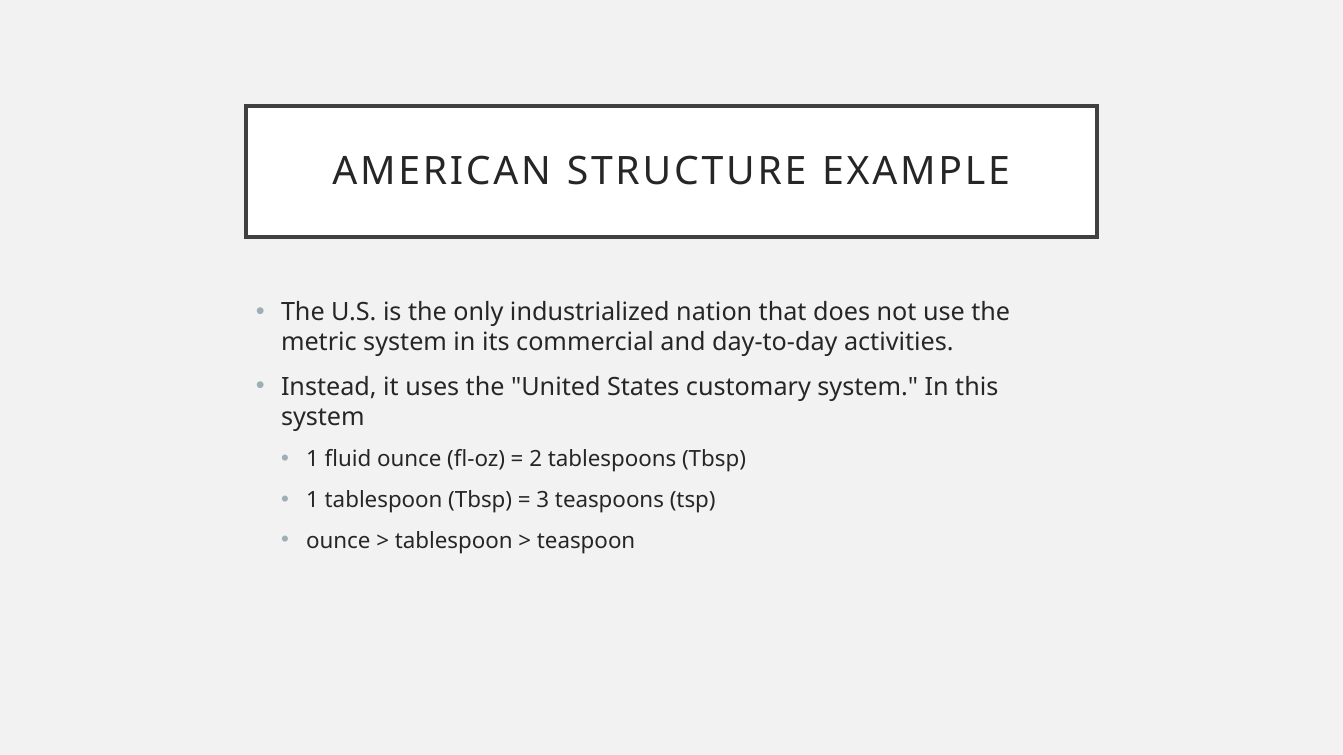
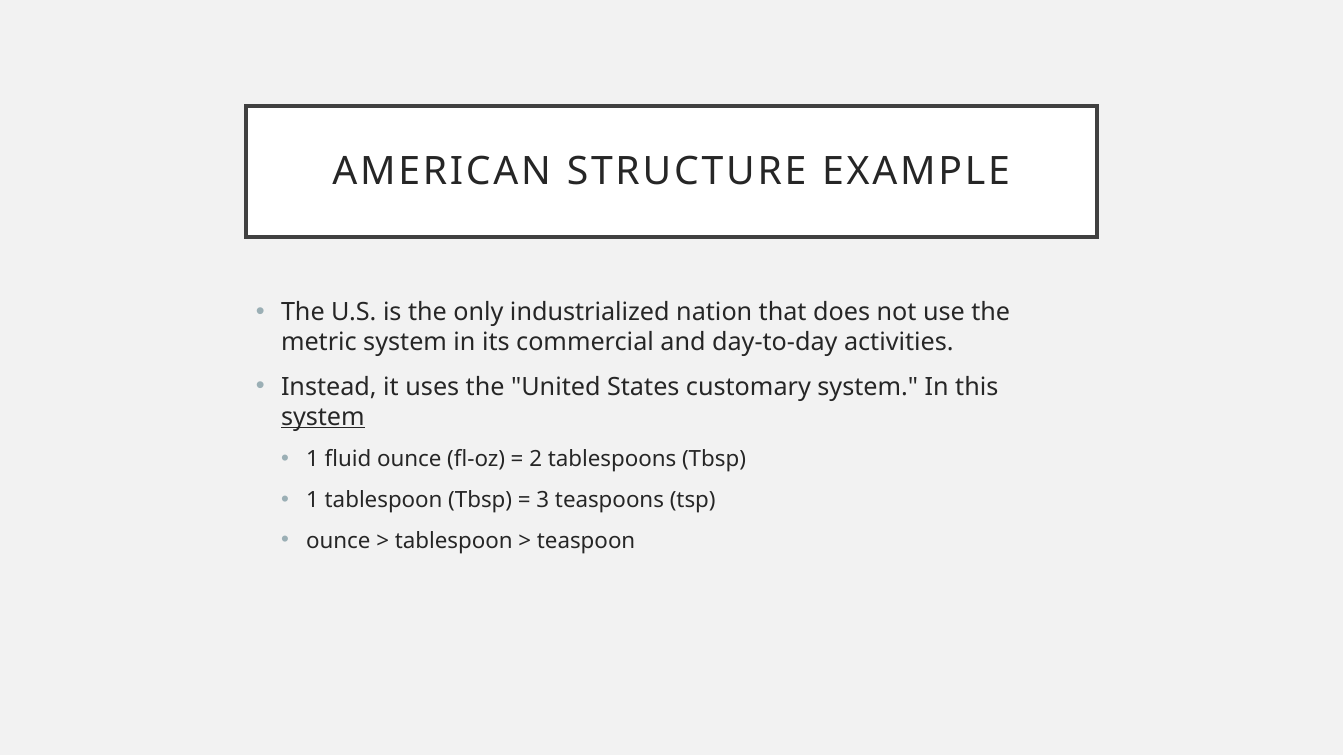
system at (323, 417) underline: none -> present
